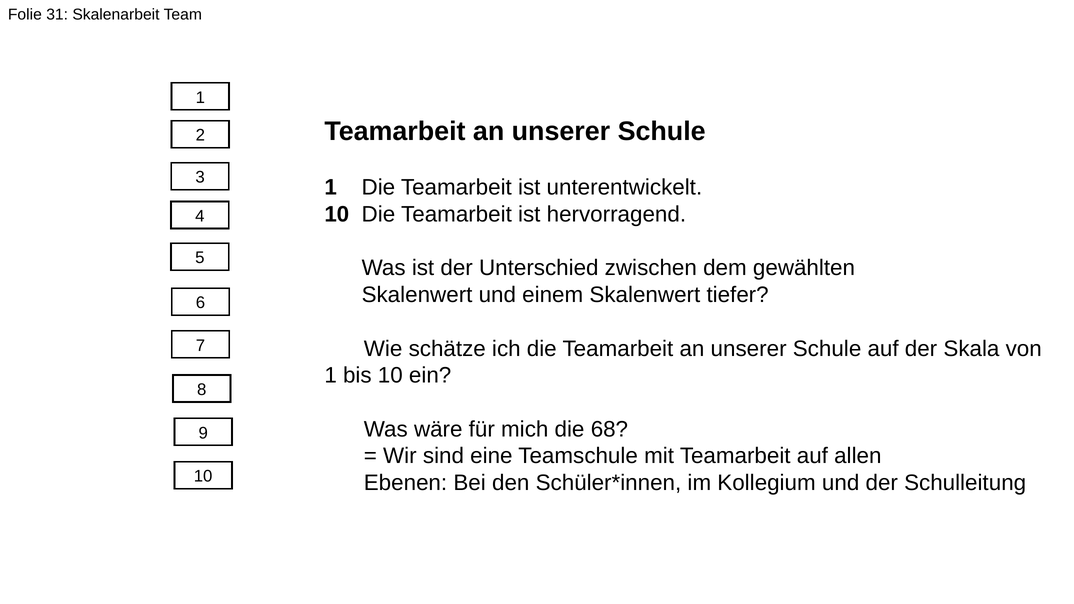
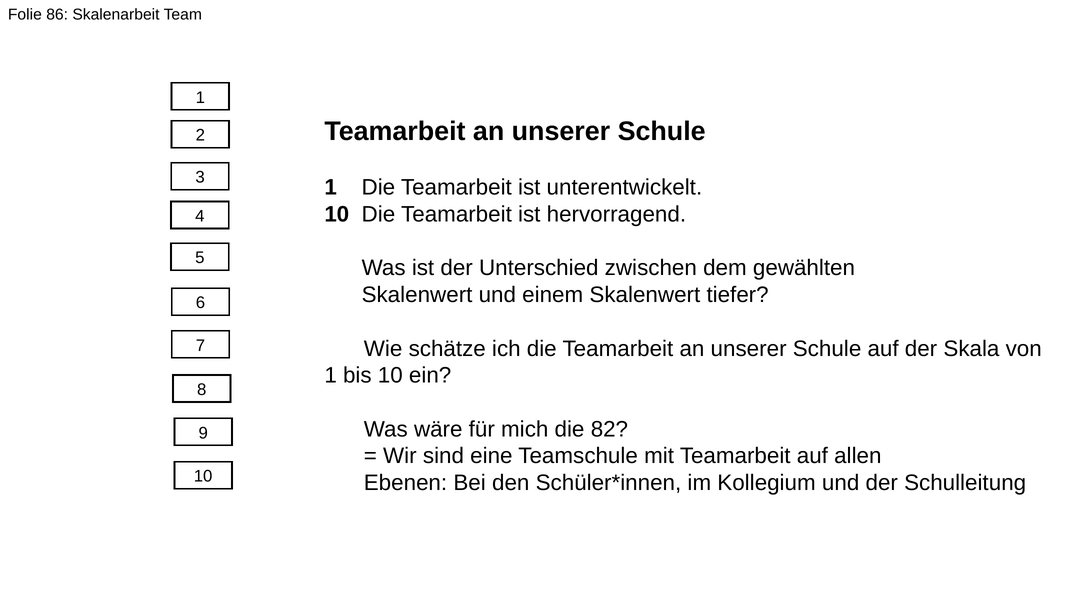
31: 31 -> 86
68: 68 -> 82
